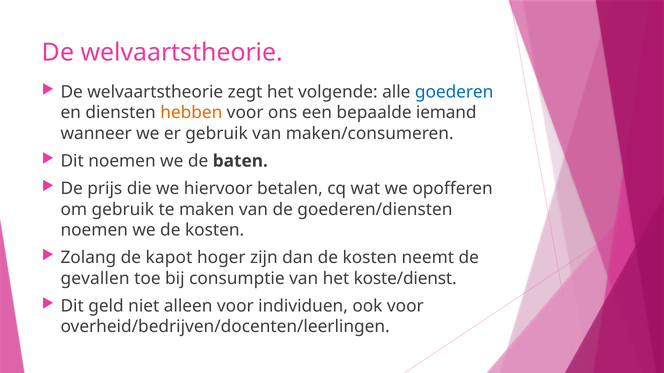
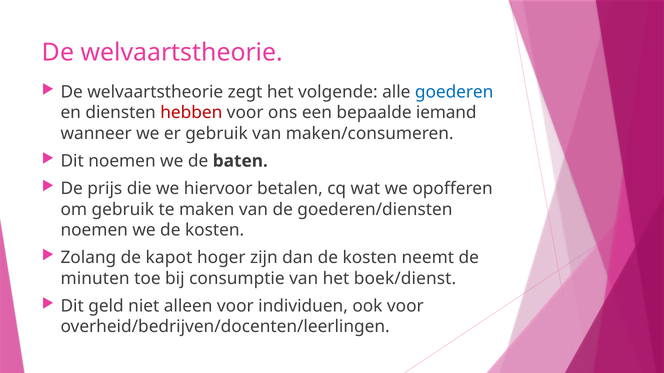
hebben colour: orange -> red
gevallen: gevallen -> minuten
koste/dienst: koste/dienst -> boek/dienst
